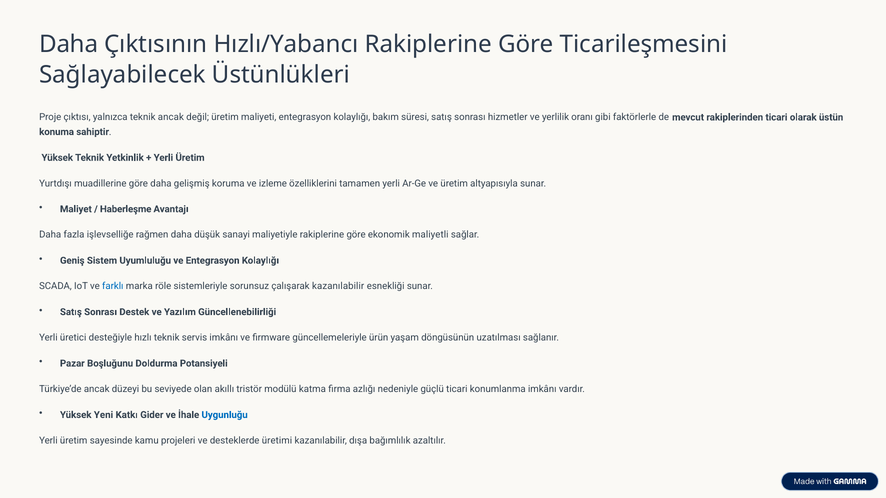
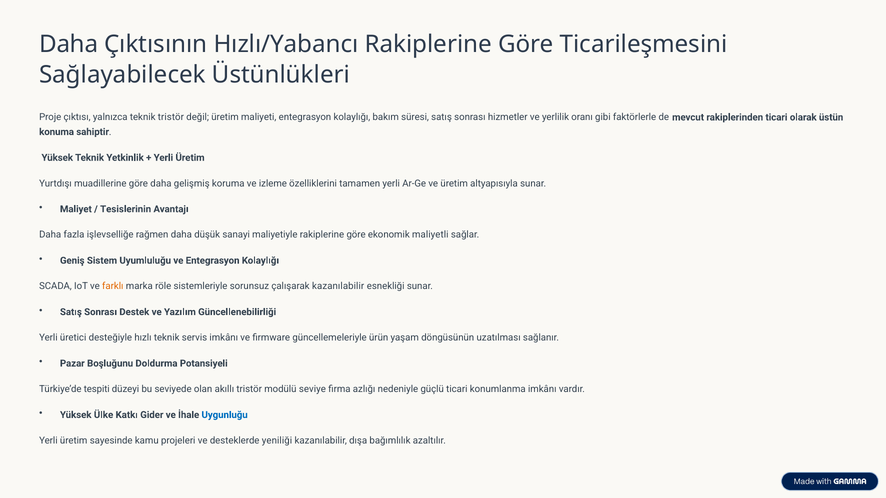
teknik ancak: ancak -> tristör
Haberleşme: Haberleşme -> Tesislerinin
farklı colour: blue -> orange
Türkiye’de ancak: ancak -> tespiti
katma: katma -> seviye
Yeni: Yeni -> Ülke
üretimi: üretimi -> yeniliği
